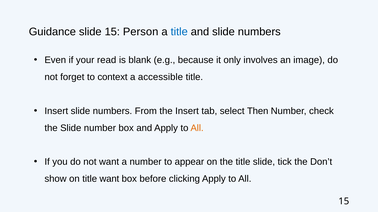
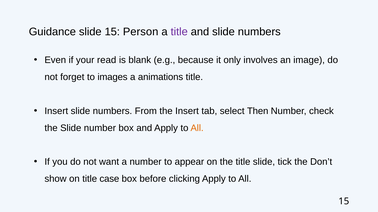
title at (179, 32) colour: blue -> purple
context: context -> images
accessible: accessible -> animations
title want: want -> case
